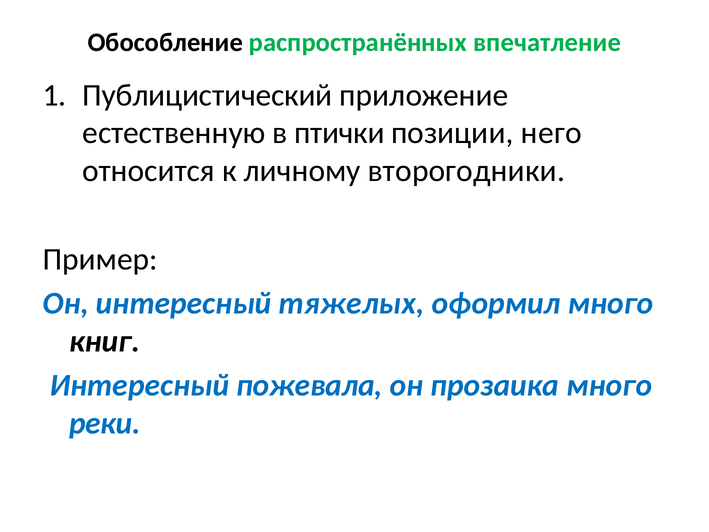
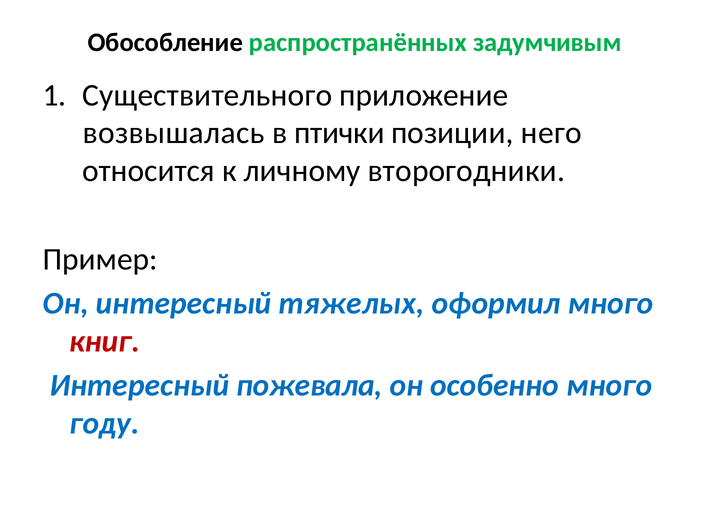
впечатление: впечатление -> задумчивым
Публицистический: Публицистический -> Существительного
естественную: естественную -> возвышалась
книг colour: black -> red
прозаика: прозаика -> особенно
реки: реки -> году
